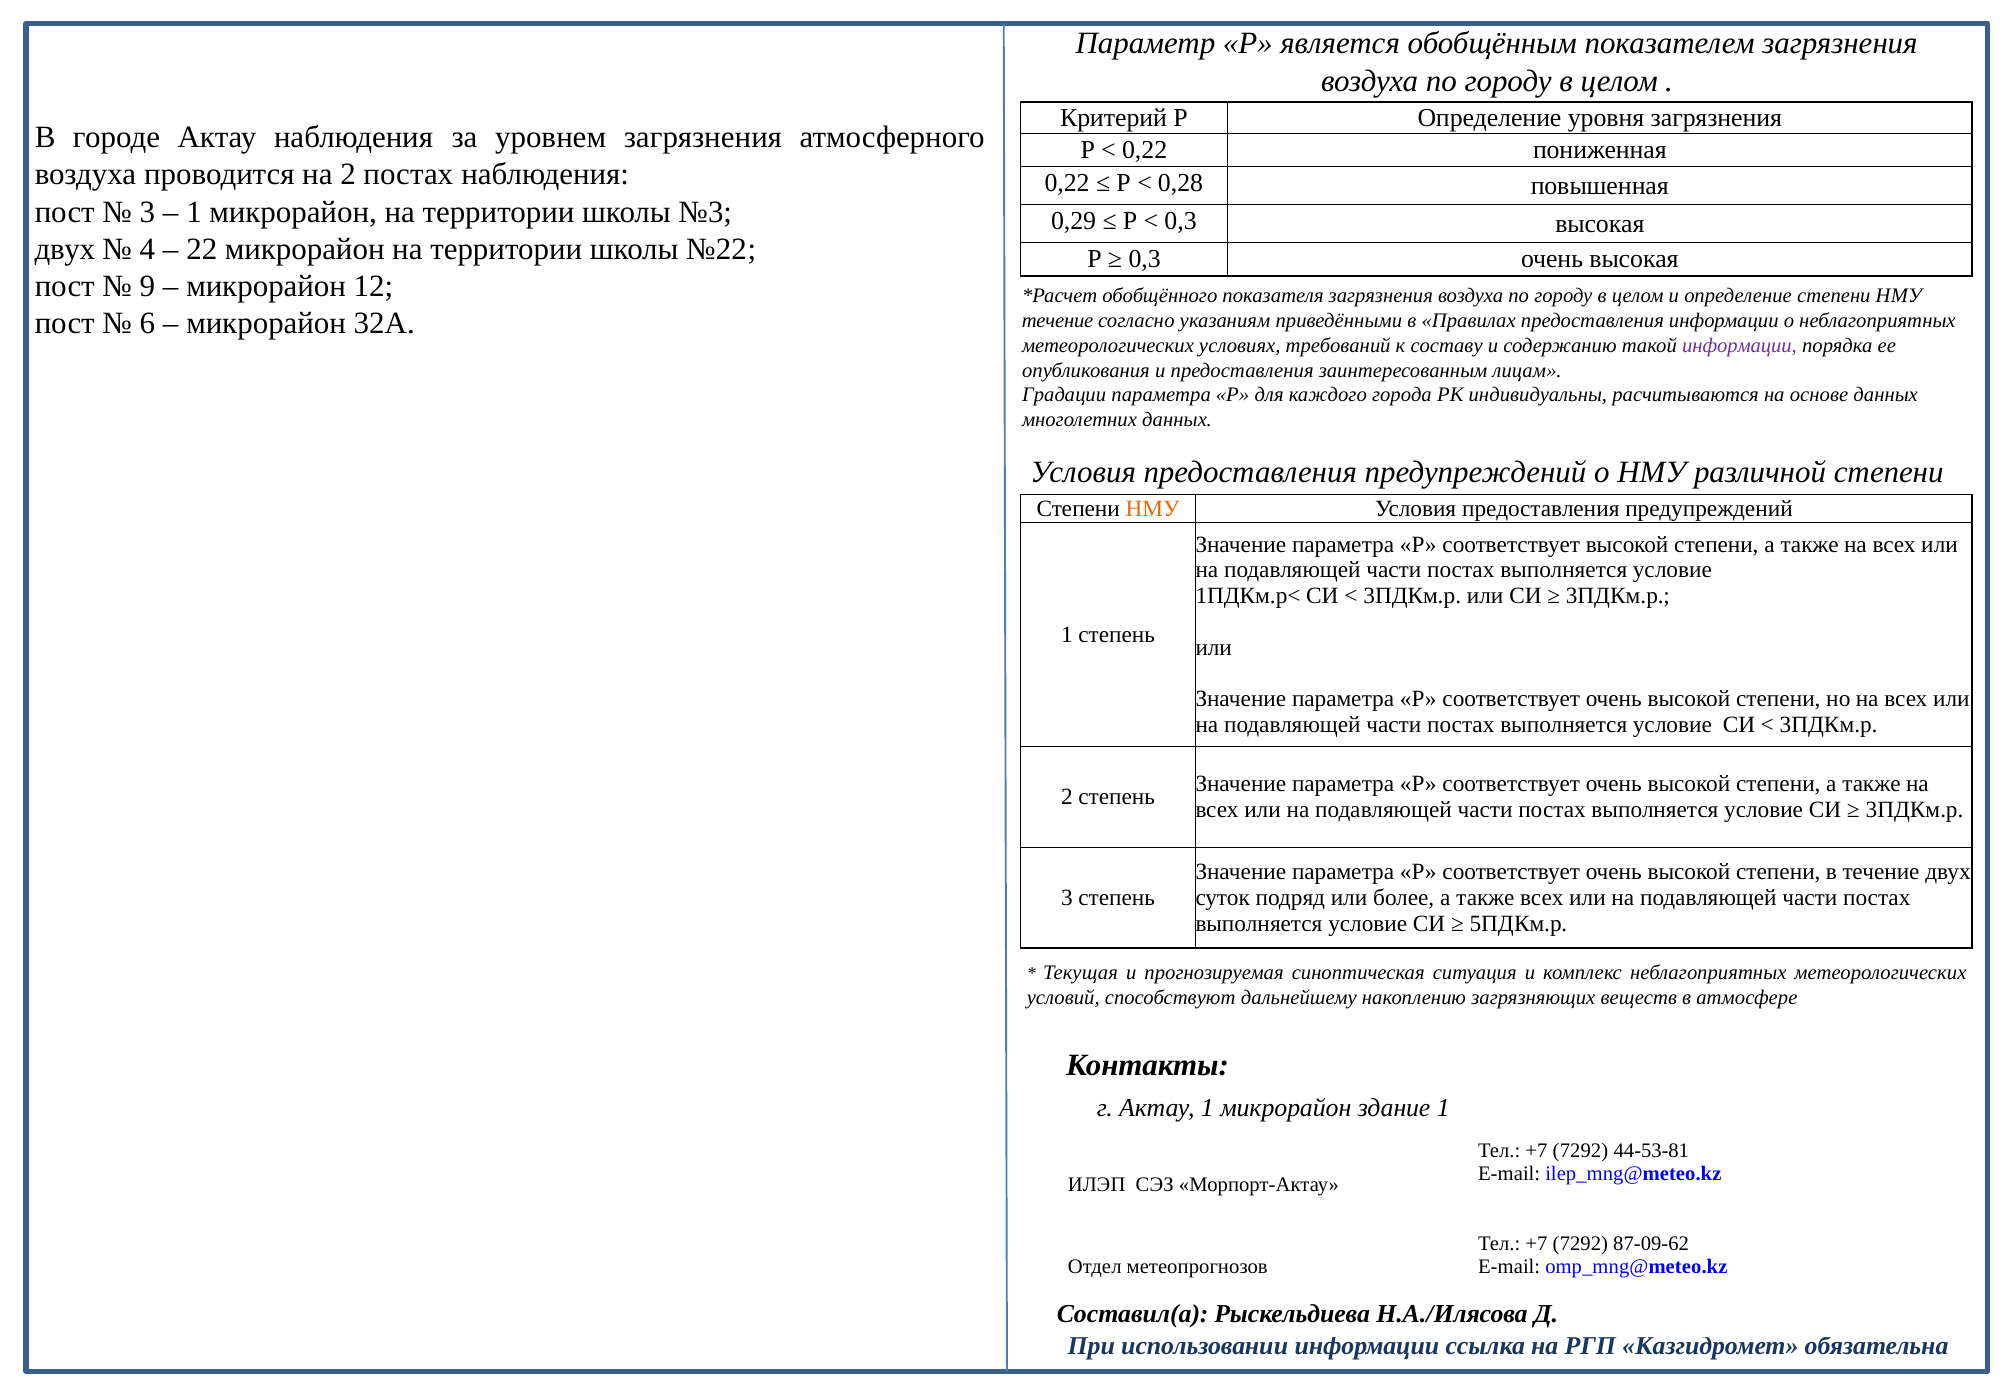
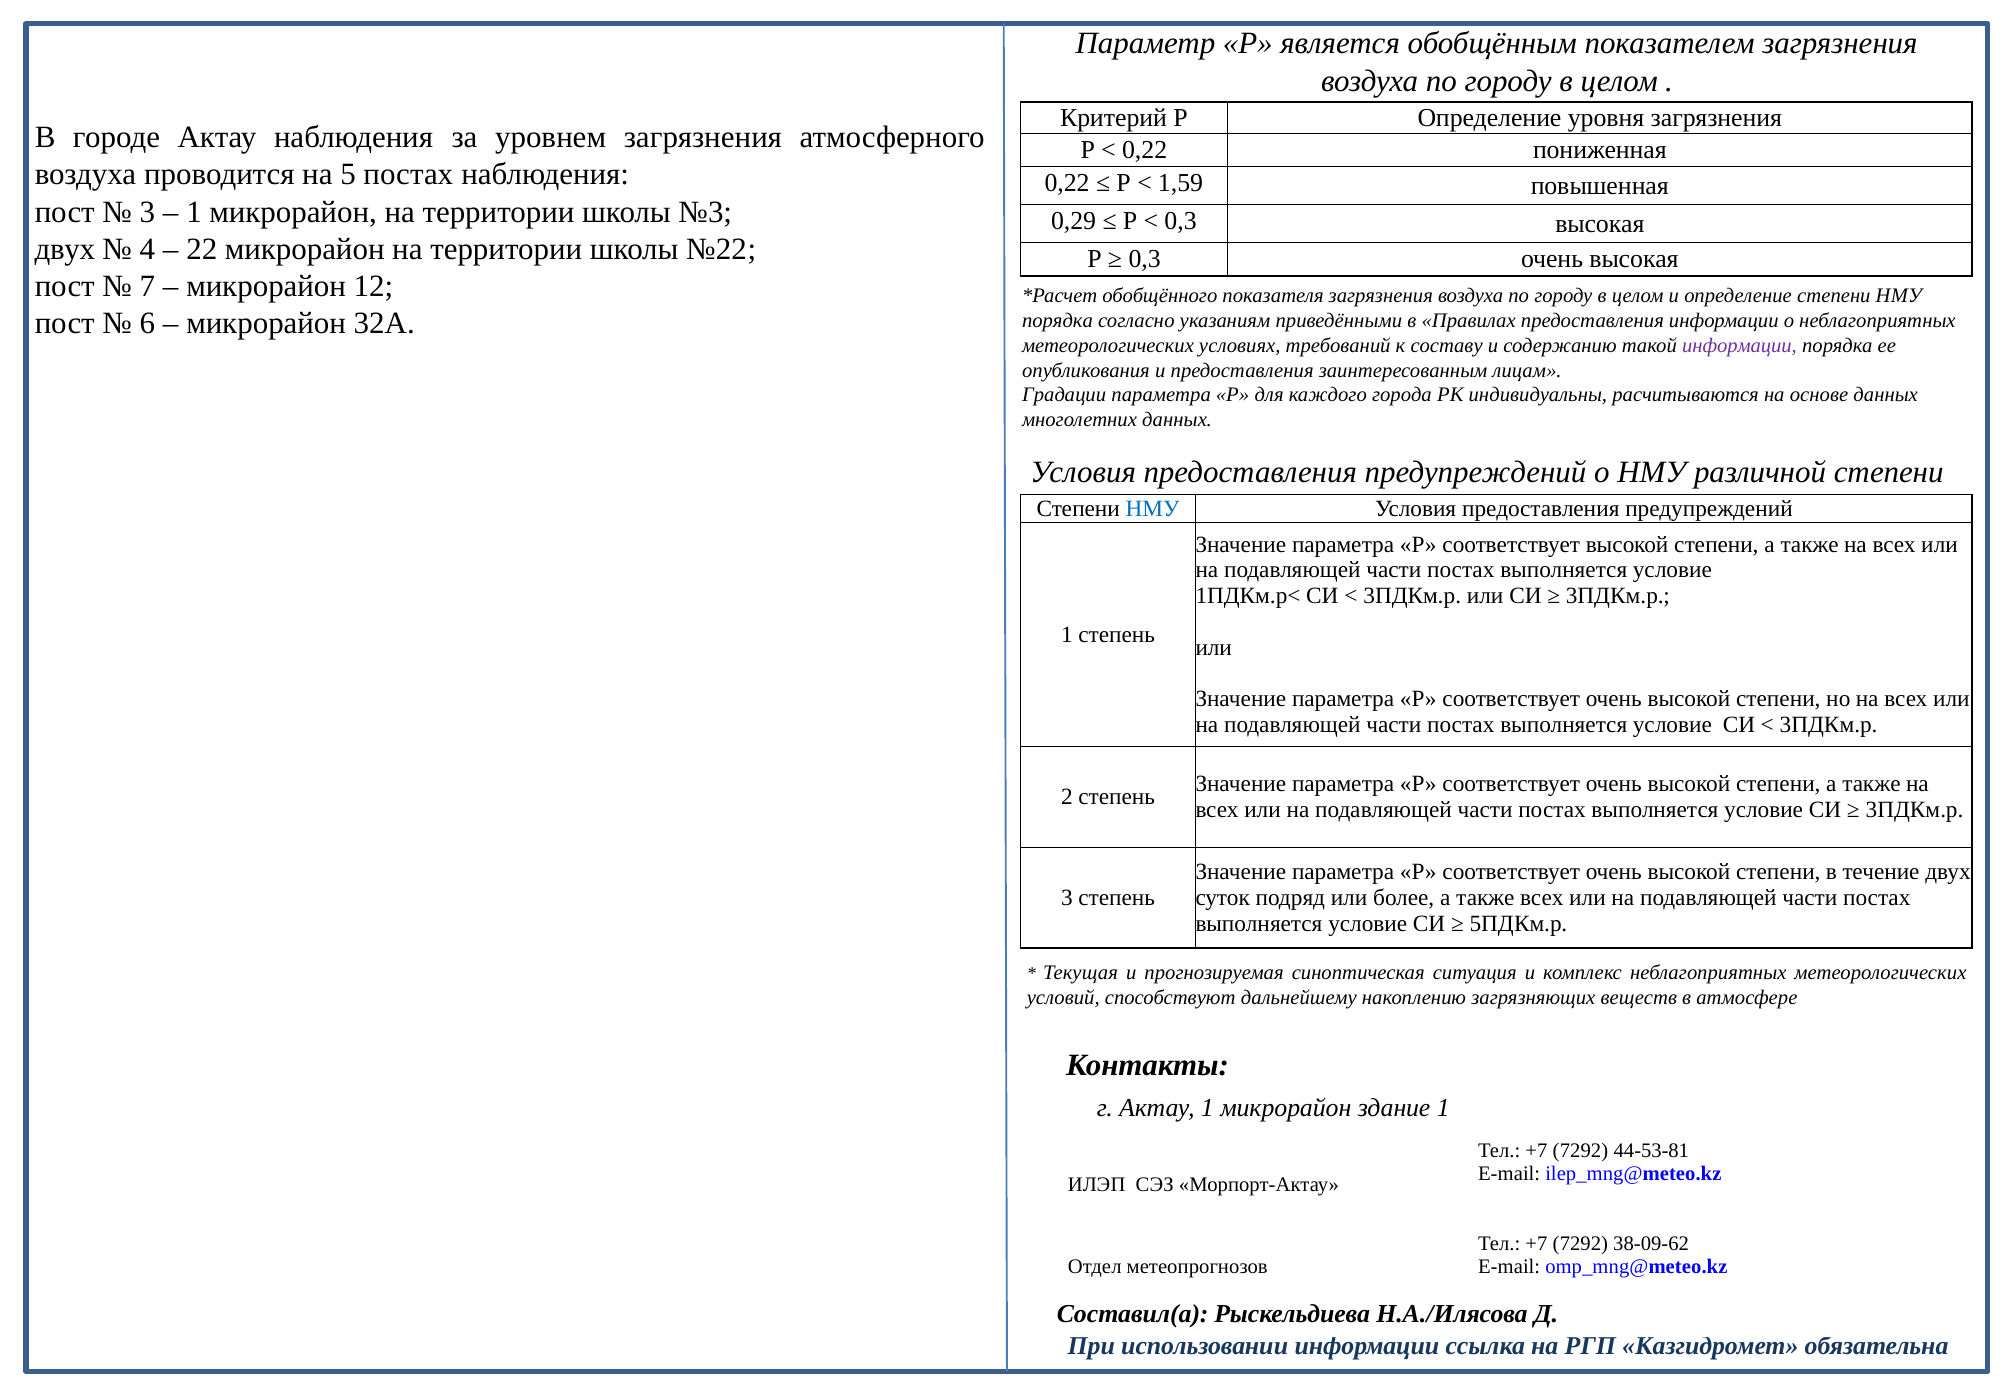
на 2: 2 -> 5
0,28: 0,28 -> 1,59
9: 9 -> 7
течение at (1058, 321): течение -> порядка
НМУ at (1153, 508) colour: orange -> blue
87-09-62: 87-09-62 -> 38-09-62
